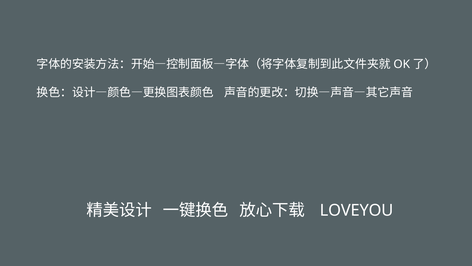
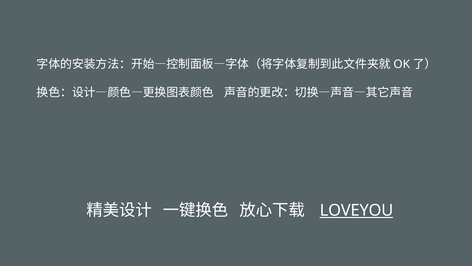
LOVEYOU underline: none -> present
